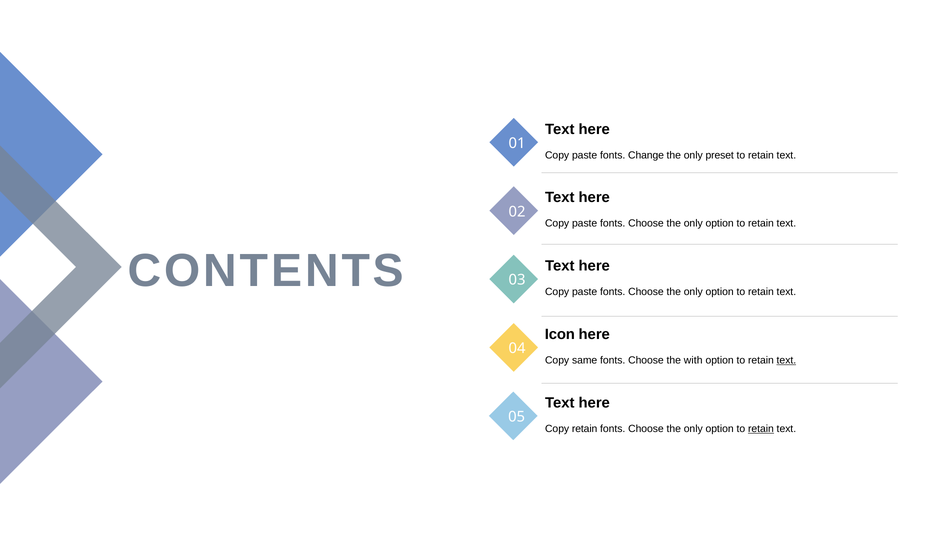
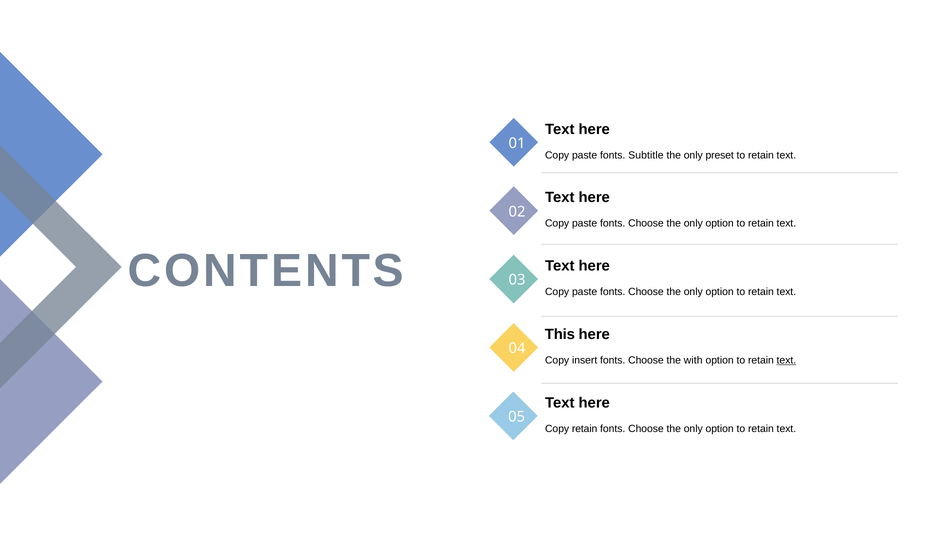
Change: Change -> Subtitle
Icon: Icon -> This
same: same -> insert
retain at (761, 429) underline: present -> none
